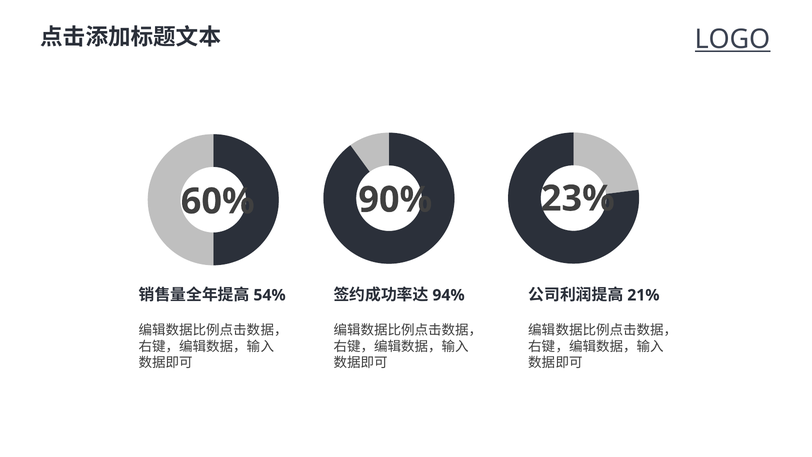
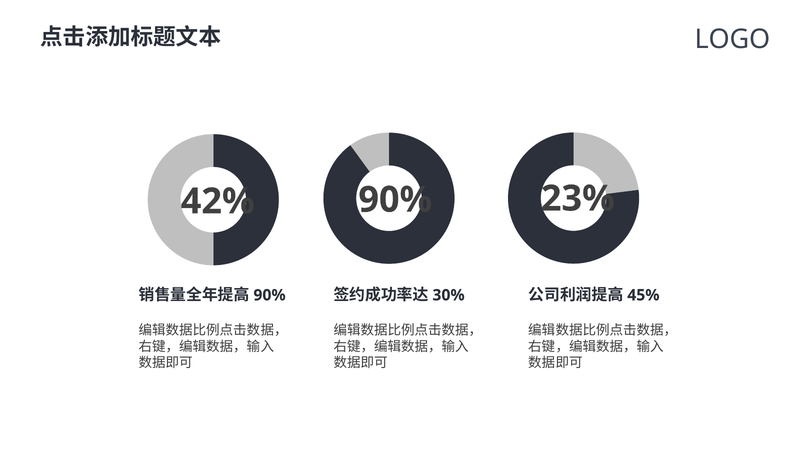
LOGO underline: present -> none
60%: 60% -> 42%
54% at (270, 295): 54% -> 90%
94%: 94% -> 30%
21%: 21% -> 45%
